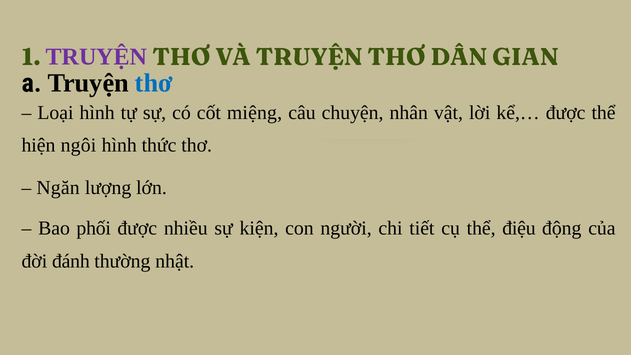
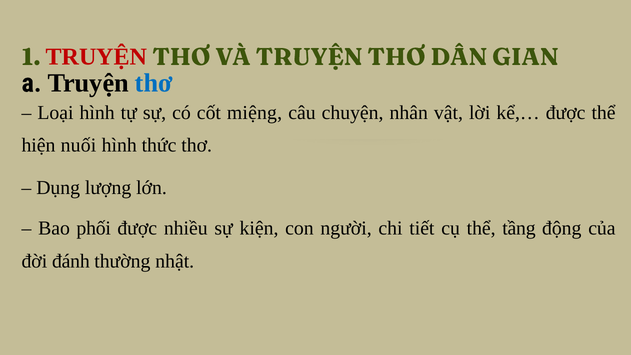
TRUYỆN at (96, 57) colour: purple -> red
ngôi: ngôi -> nuối
Ngăn: Ngăn -> Dụng
điệu: điệu -> tầng
